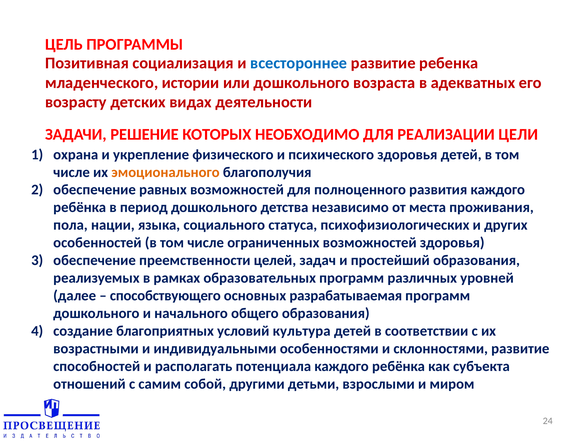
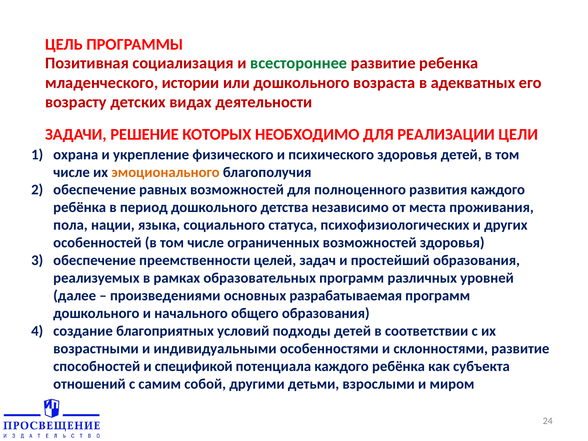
всестороннее colour: blue -> green
способствующего: способствующего -> произведениями
культура: культура -> подходы
располагать: располагать -> спецификой
